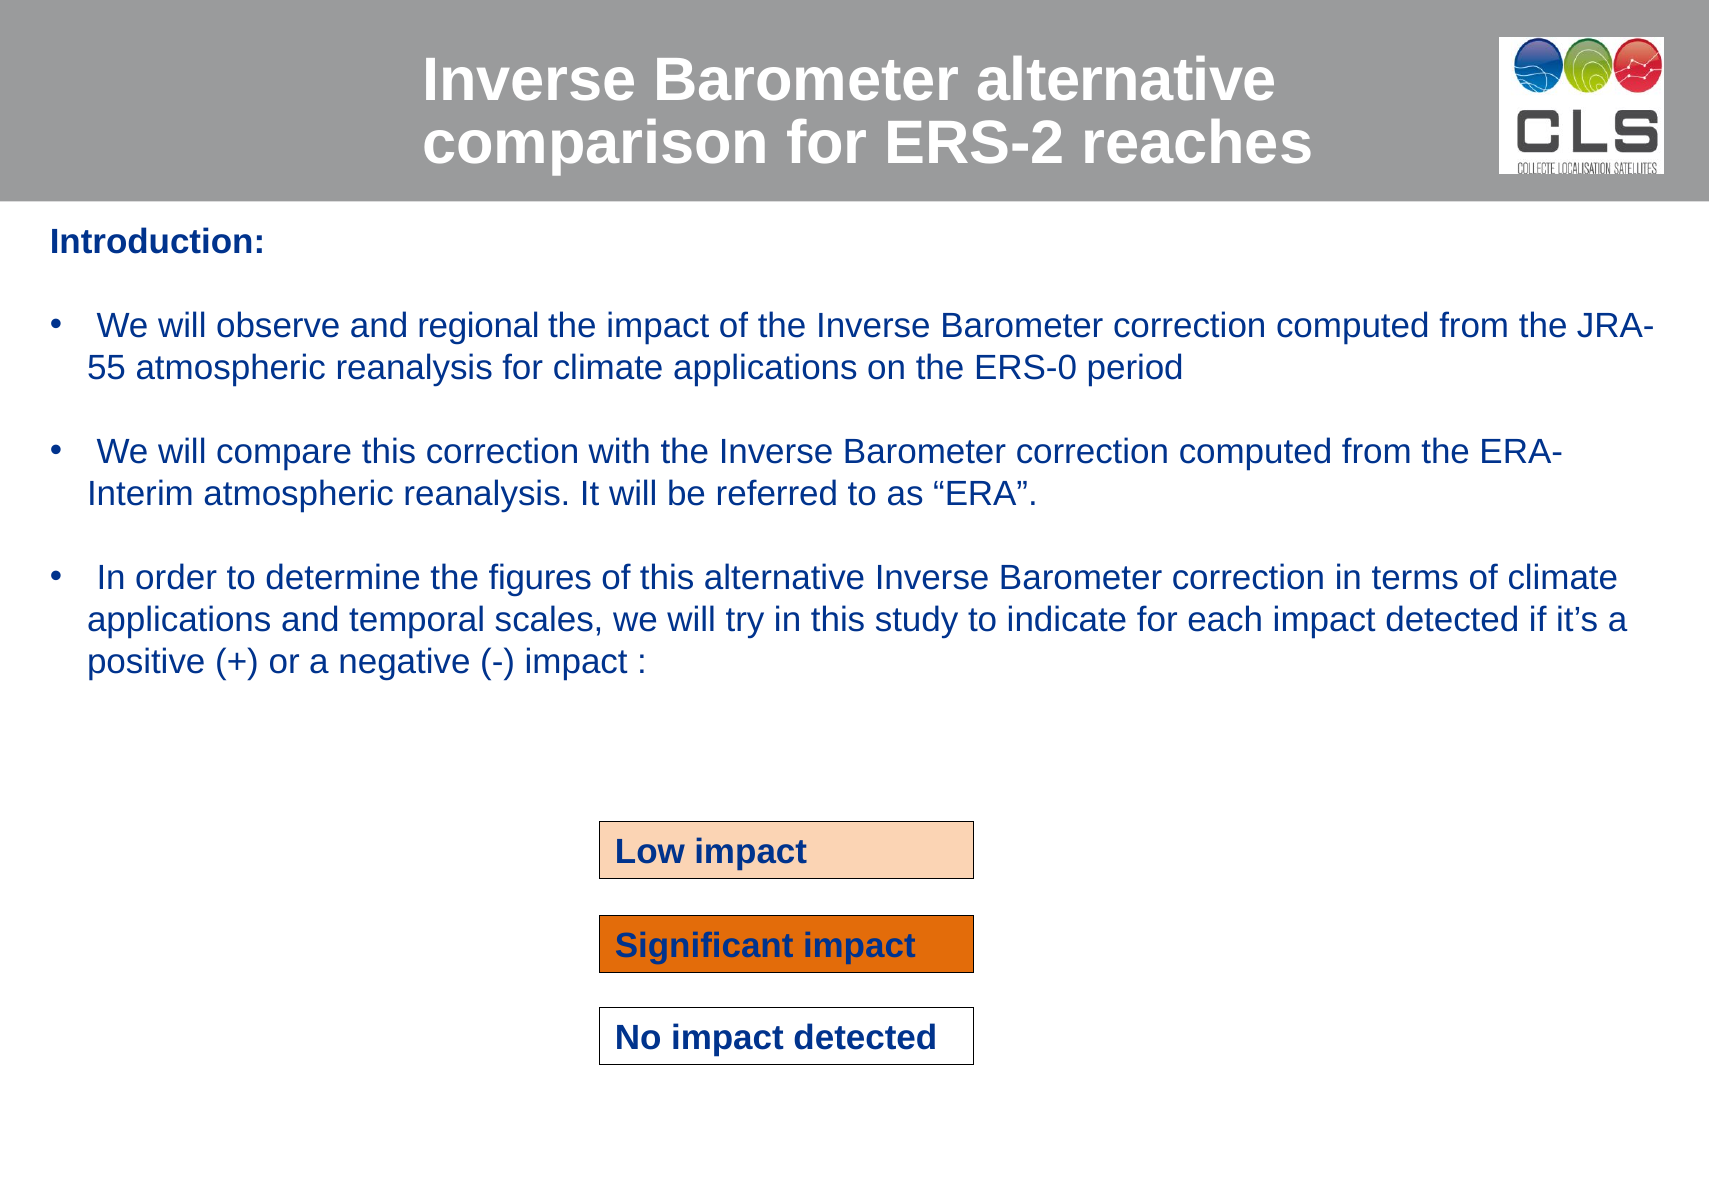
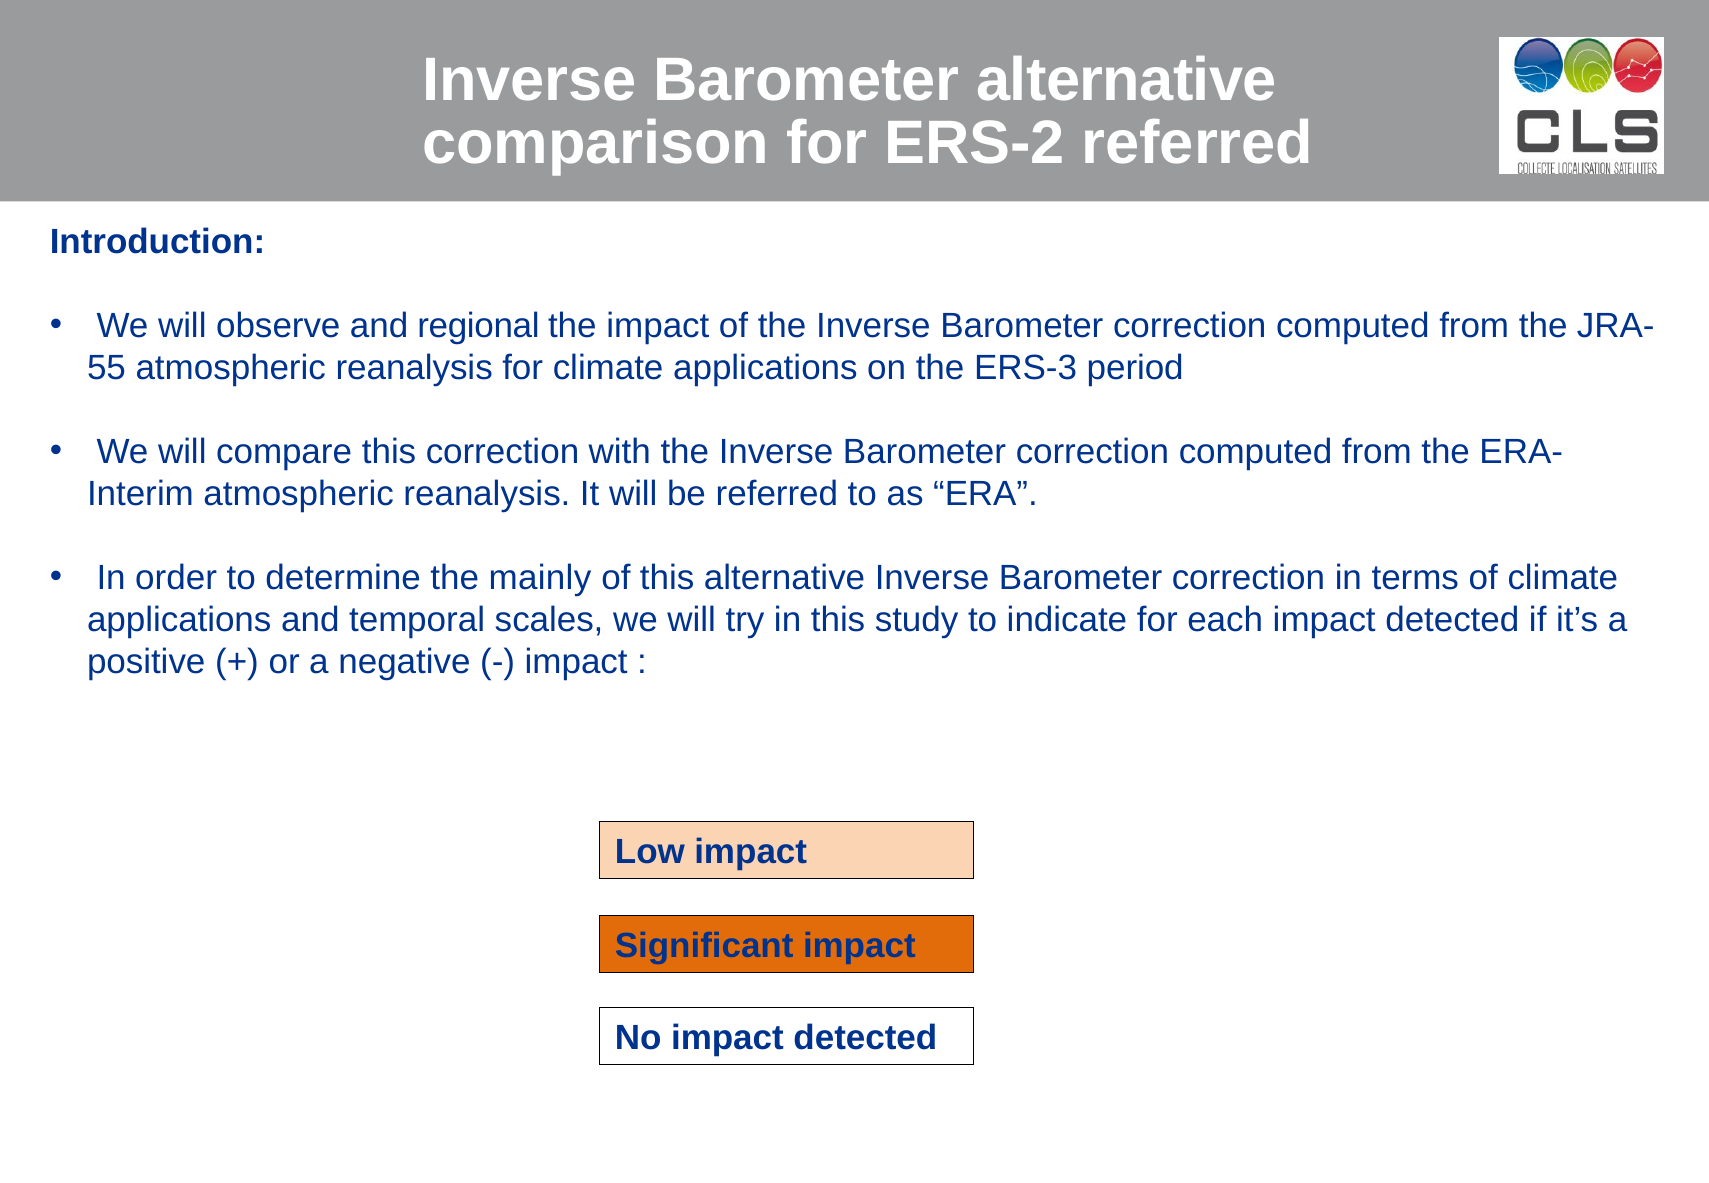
ERS-2 reaches: reaches -> referred
ERS-0: ERS-0 -> ERS-3
figures: figures -> mainly
